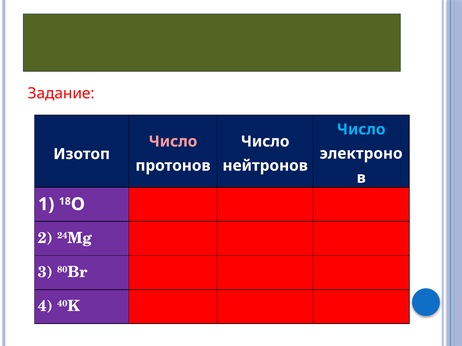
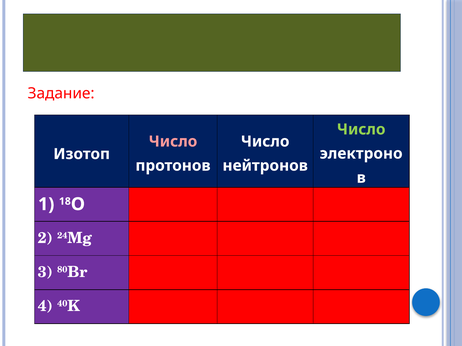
Число at (361, 130) colour: light blue -> light green
